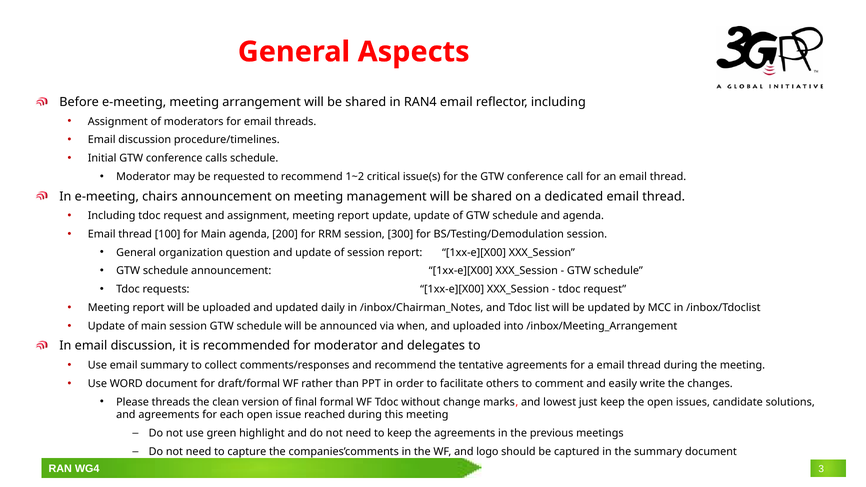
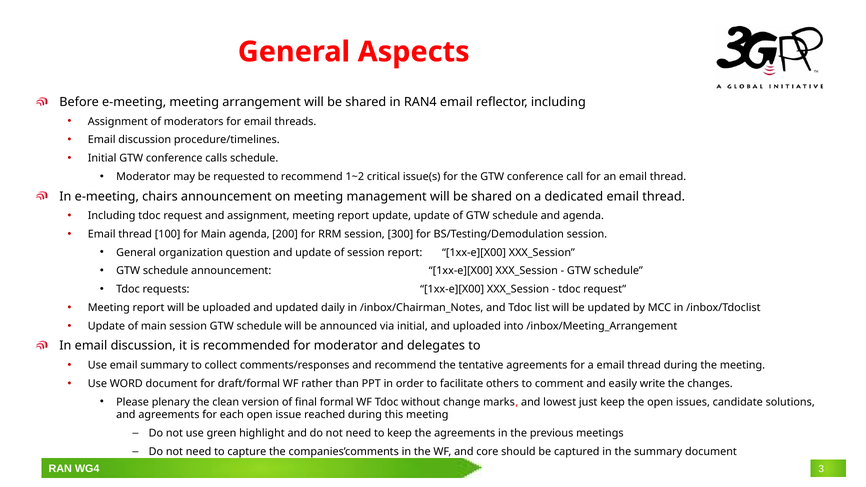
via when: when -> initial
Please threads: threads -> plenary
logo: logo -> core
